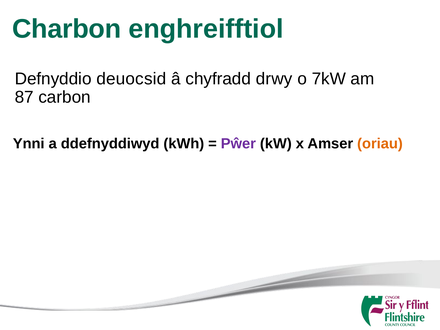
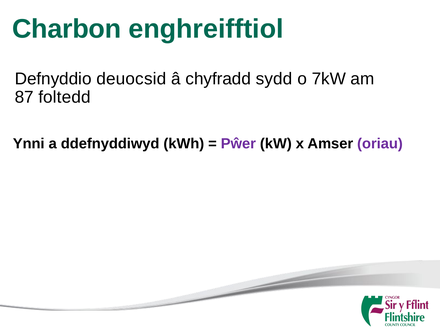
drwy: drwy -> sydd
carbon: carbon -> foltedd
oriau colour: orange -> purple
